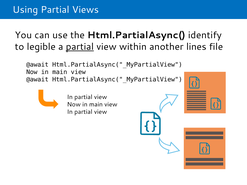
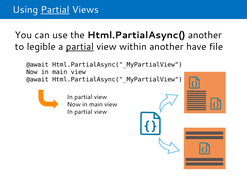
Partial at (55, 10) underline: none -> present
Html.PartialAsync( identify: identify -> another
lines: lines -> have
